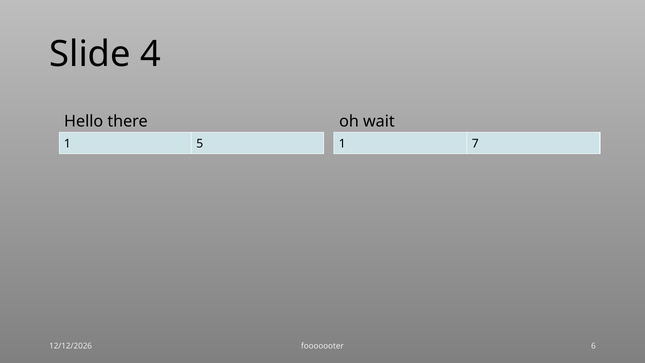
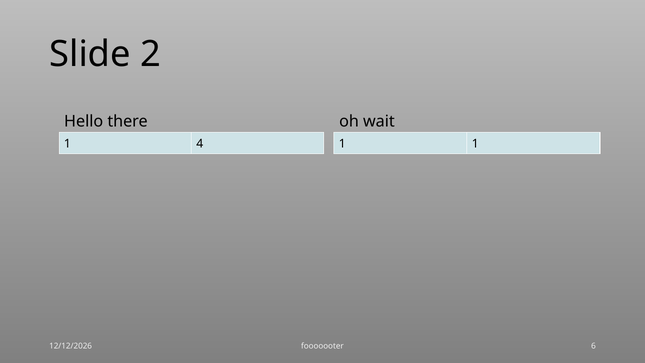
4: 4 -> 2
5: 5 -> 4
1 7: 7 -> 1
